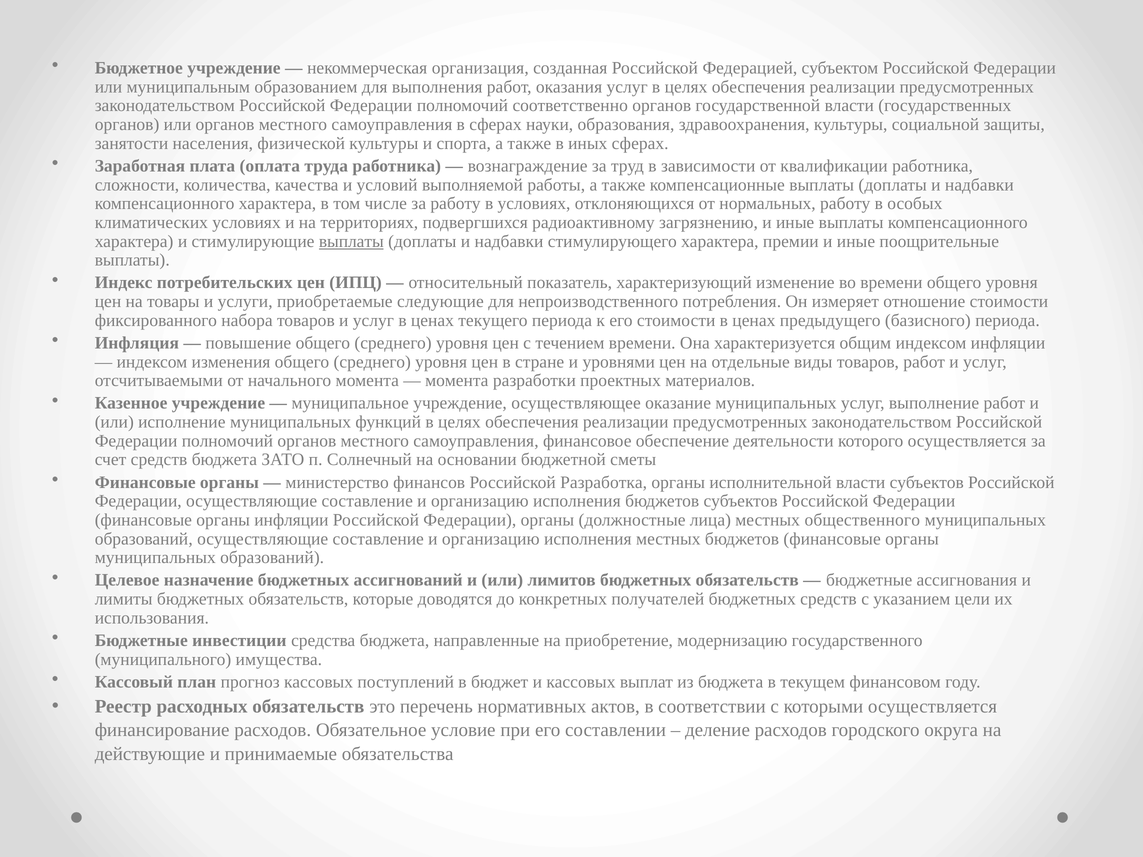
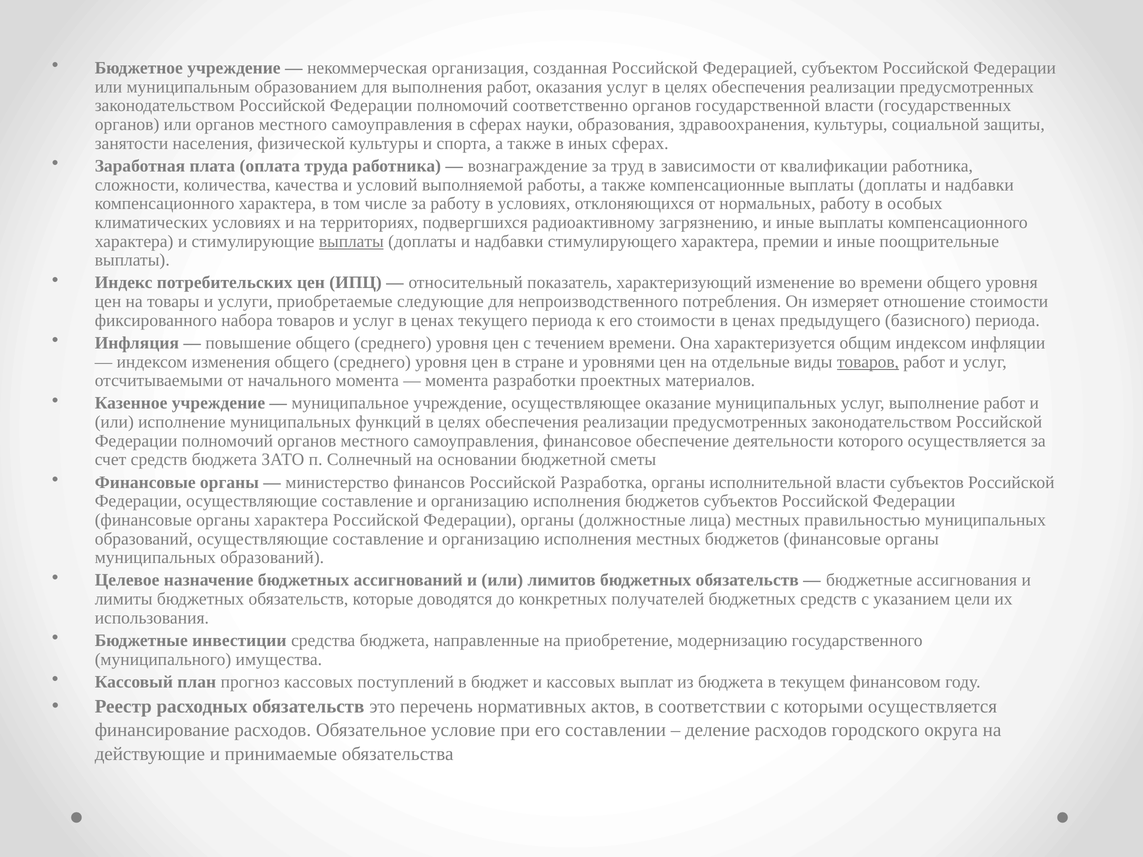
товаров at (868, 362) underline: none -> present
органы инфляции: инфляции -> характера
общественного: общественного -> правильностью
